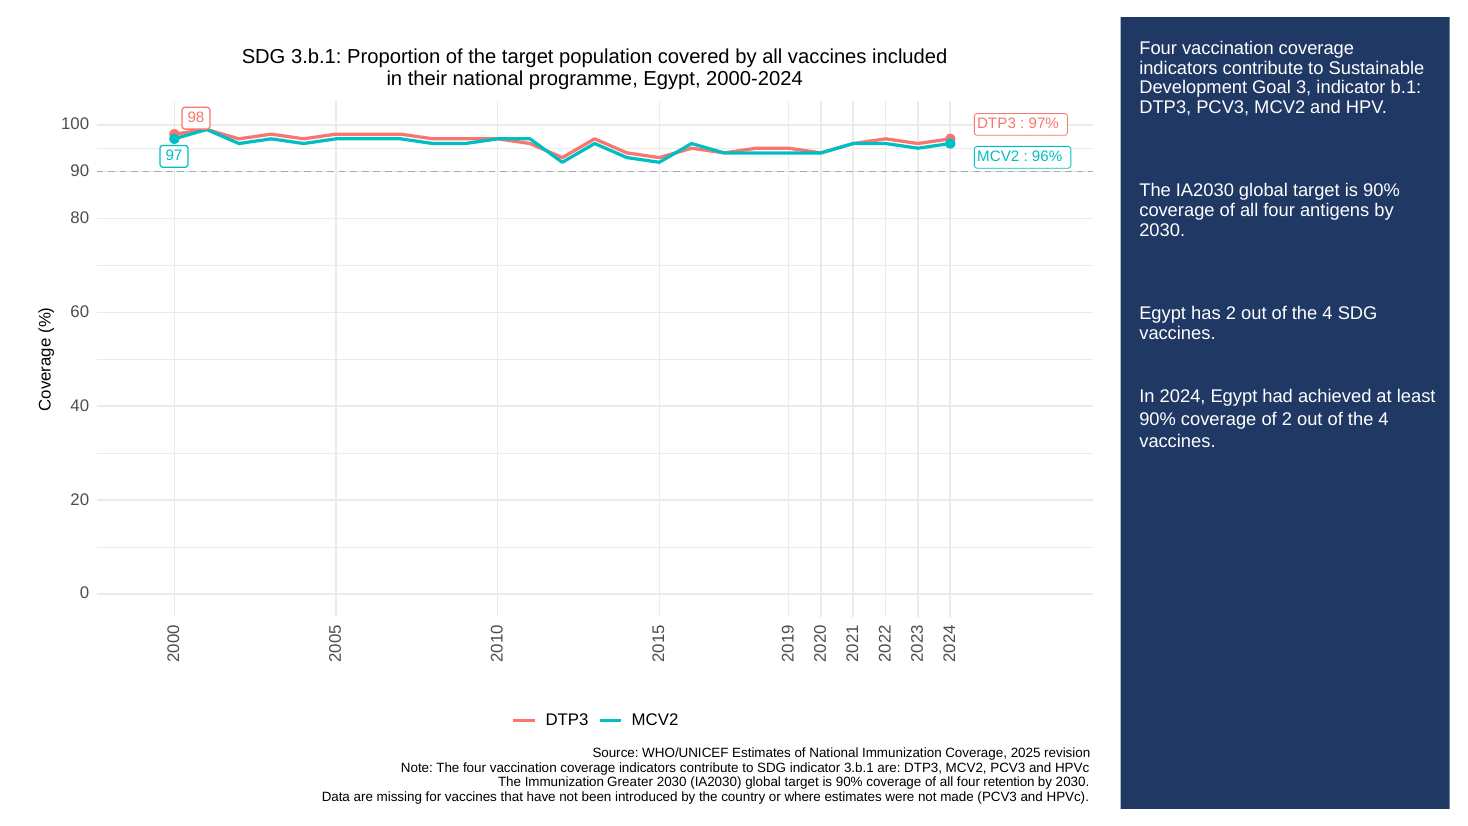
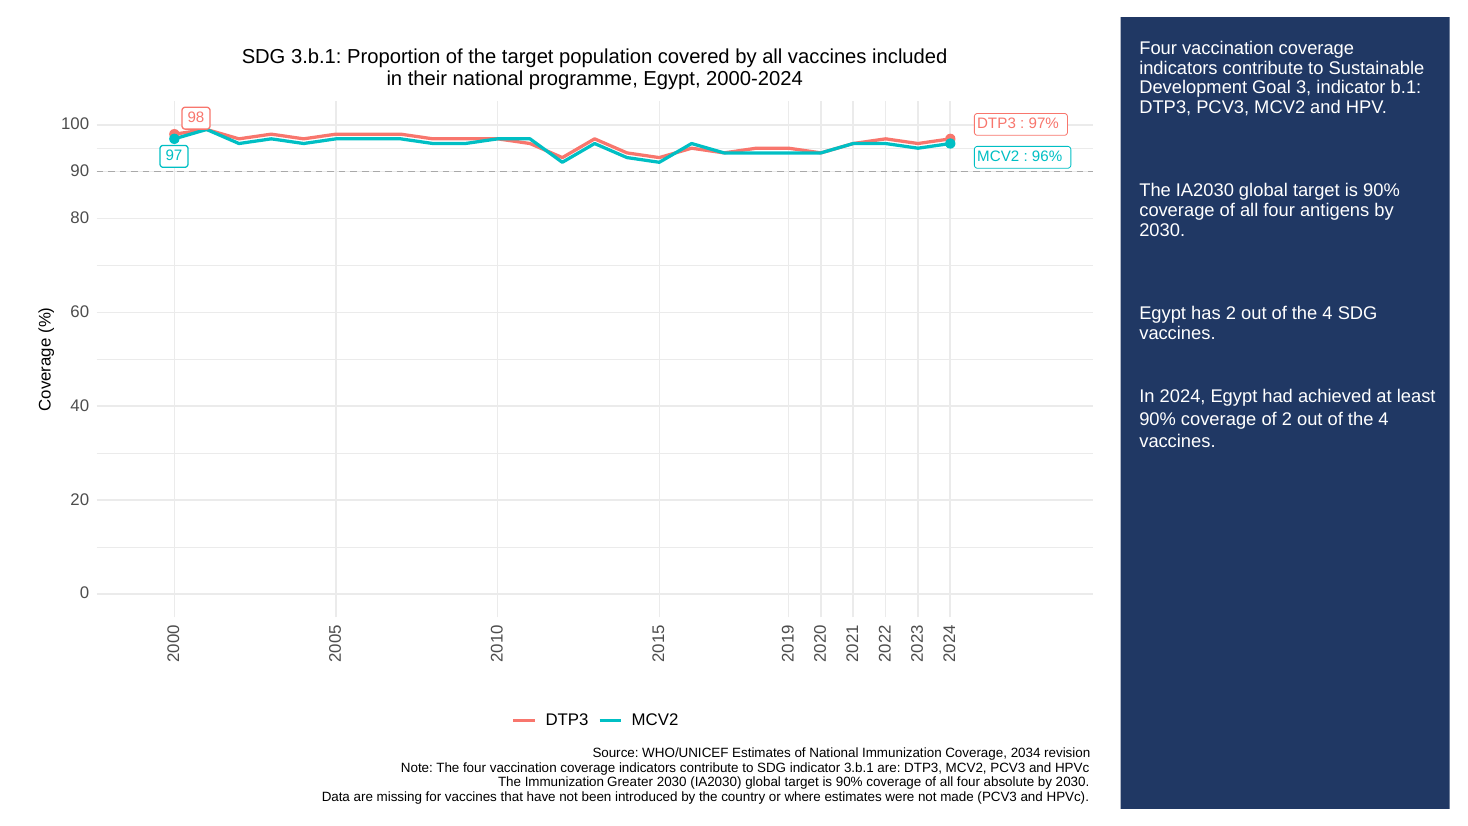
2025: 2025 -> 2034
retention: retention -> absolute
